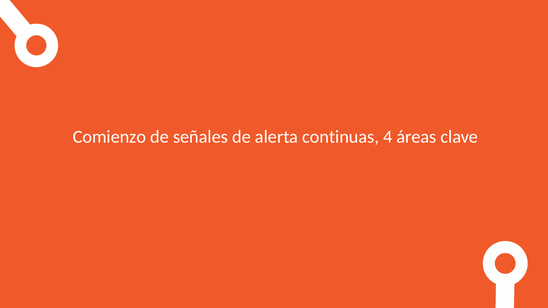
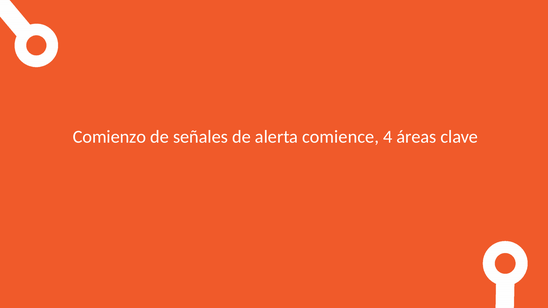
continuas: continuas -> comience
